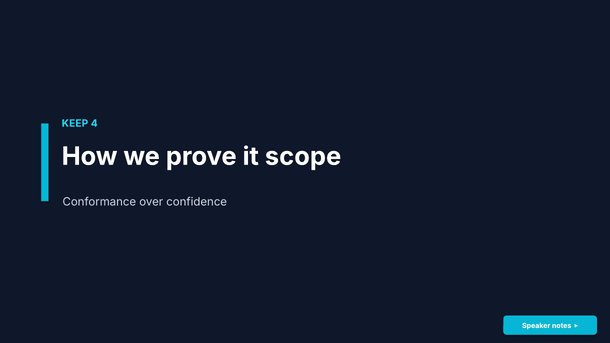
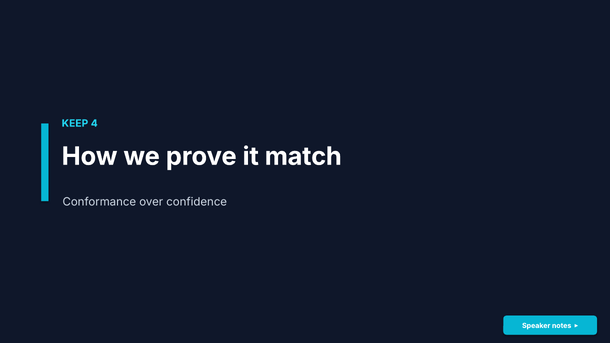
scope: scope -> match
